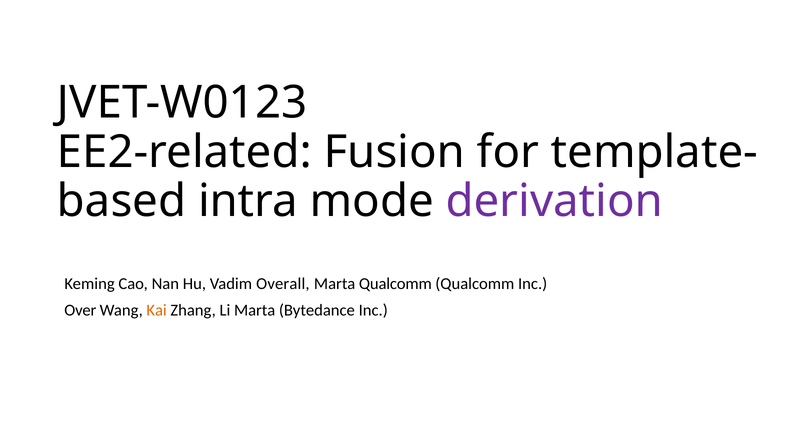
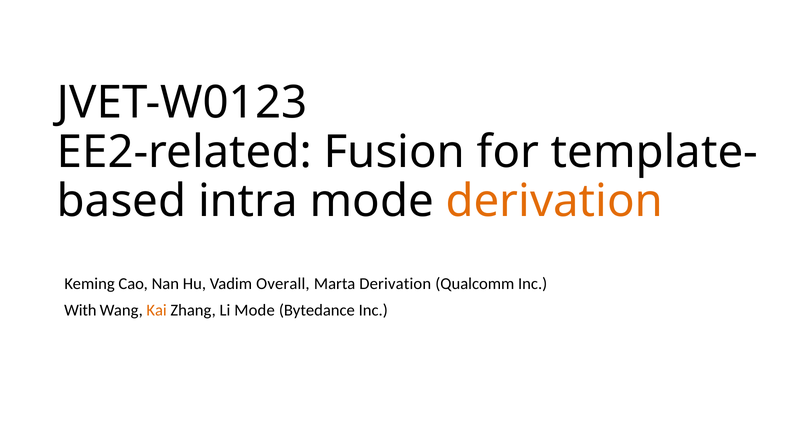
derivation at (554, 202) colour: purple -> orange
Marta Qualcomm: Qualcomm -> Derivation
Over: Over -> With
Li Marta: Marta -> Mode
